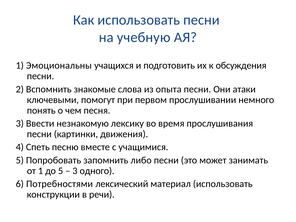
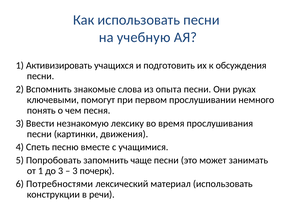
Эмоциональны: Эмоциональны -> Активизировать
атаки: атаки -> руках
либо: либо -> чаще
до 5: 5 -> 3
одного: одного -> почерк
